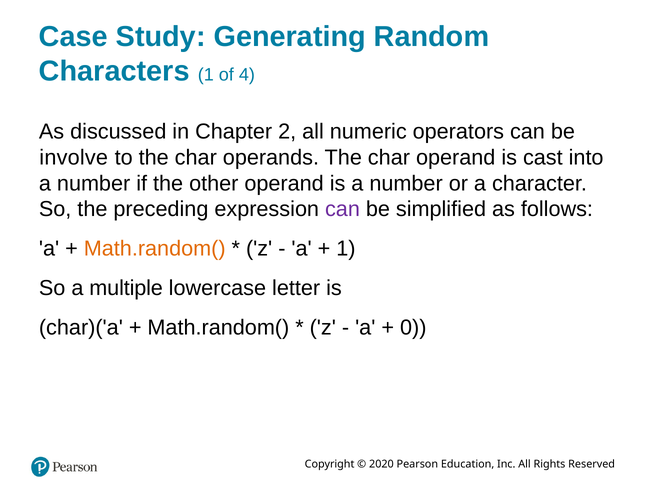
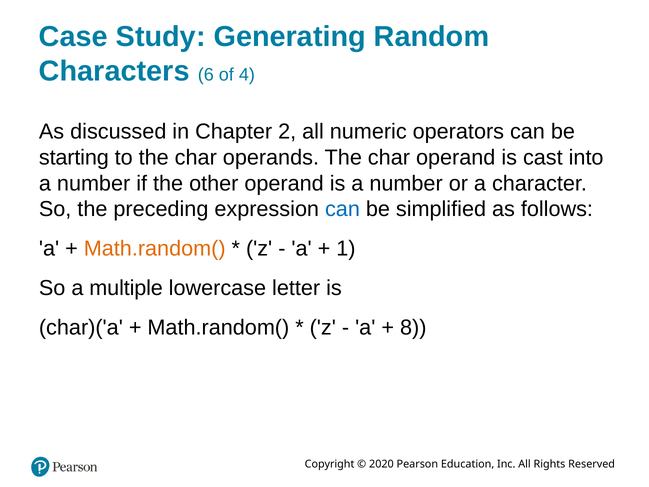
Characters 1: 1 -> 6
involve: involve -> starting
can at (342, 209) colour: purple -> blue
0: 0 -> 8
